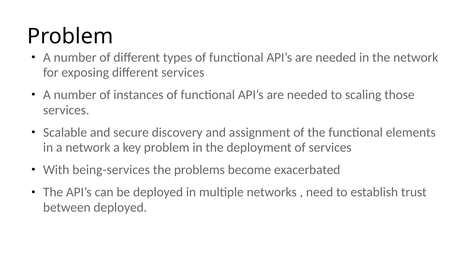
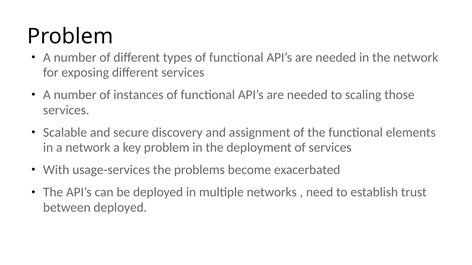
being-services: being-services -> usage-services
